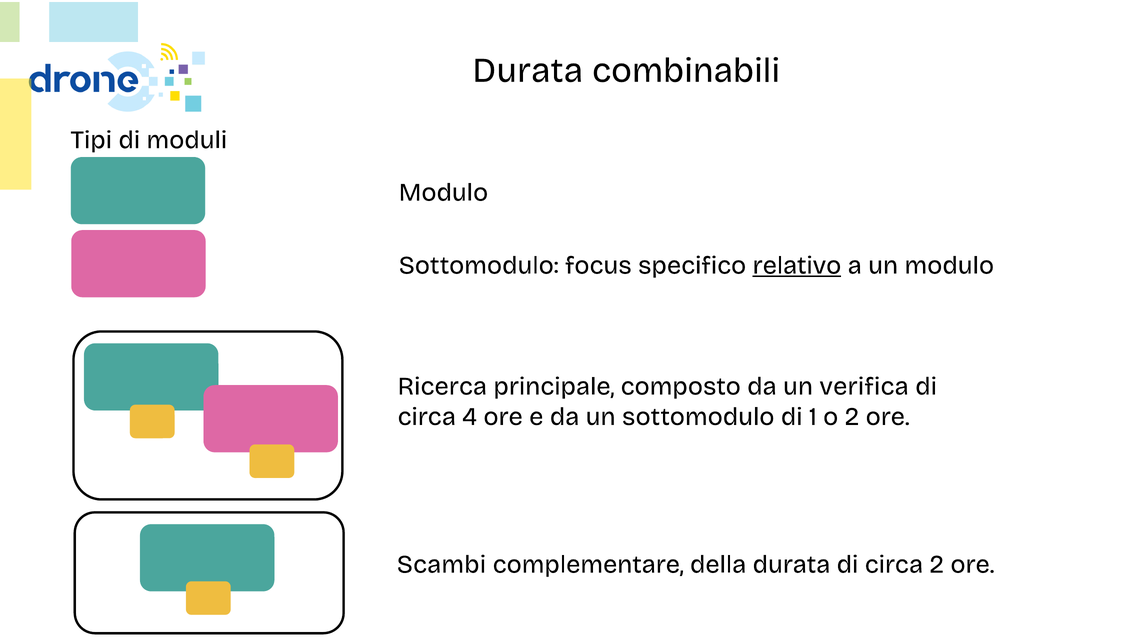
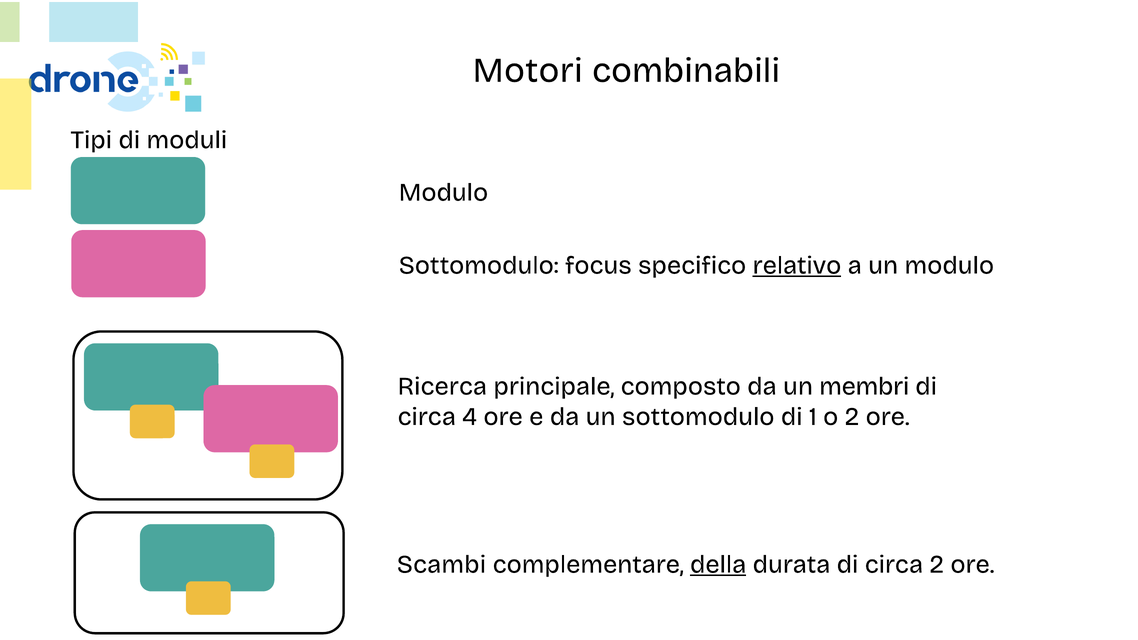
Durata at (528, 70): Durata -> Motori
verifica: verifica -> membri
della underline: none -> present
